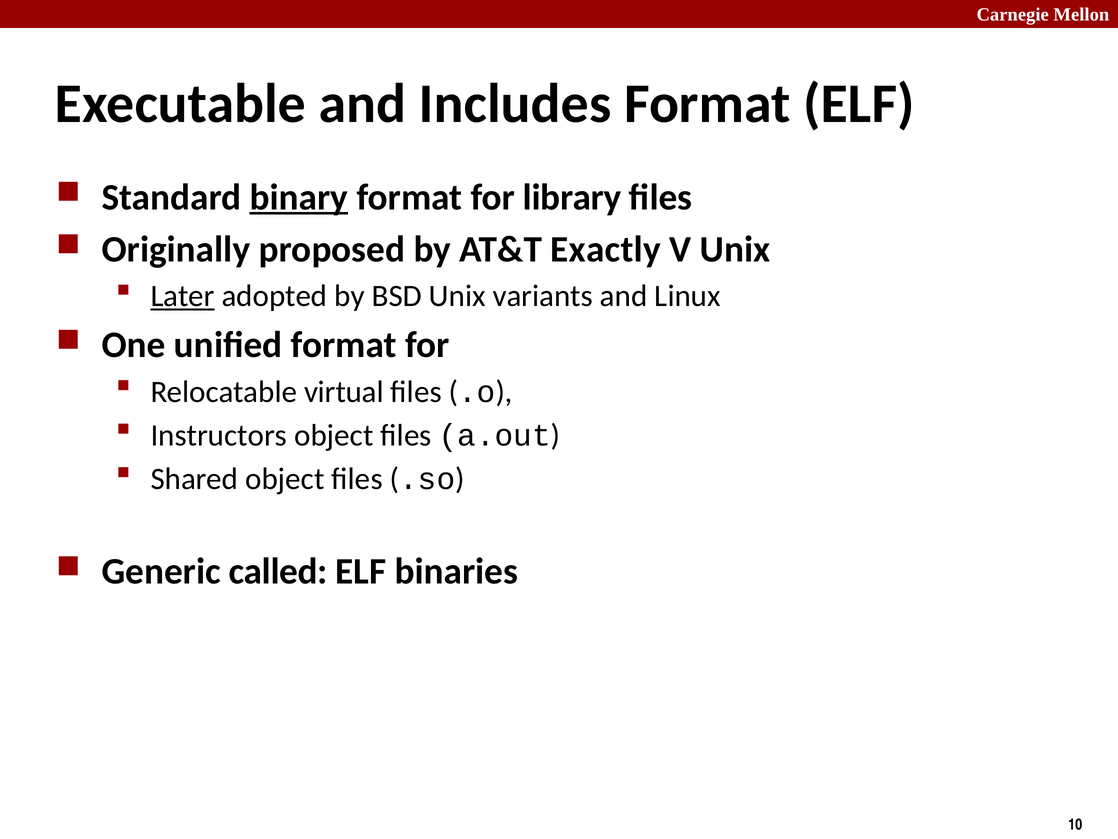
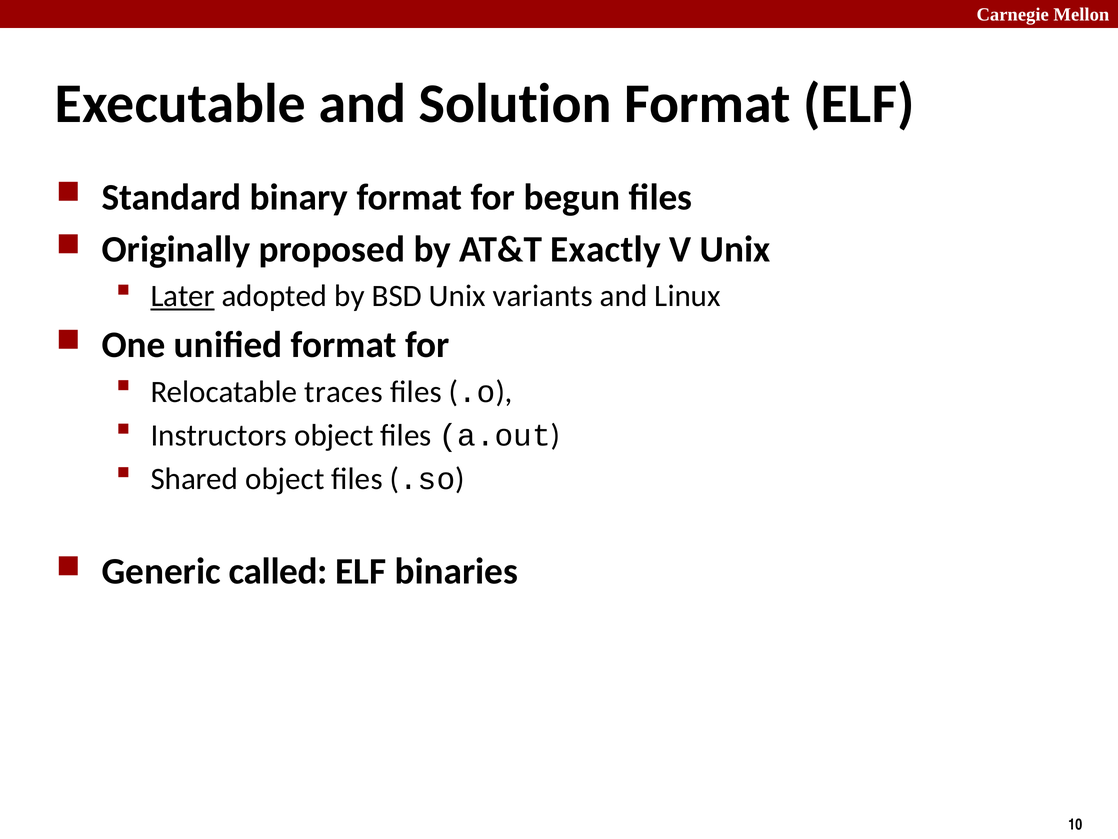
Includes: Includes -> Solution
binary underline: present -> none
library: library -> begun
virtual: virtual -> traces
